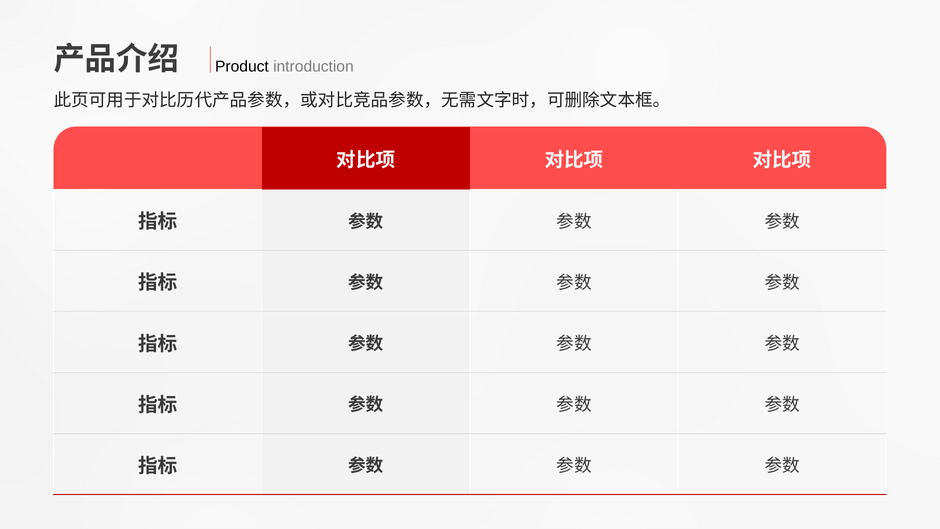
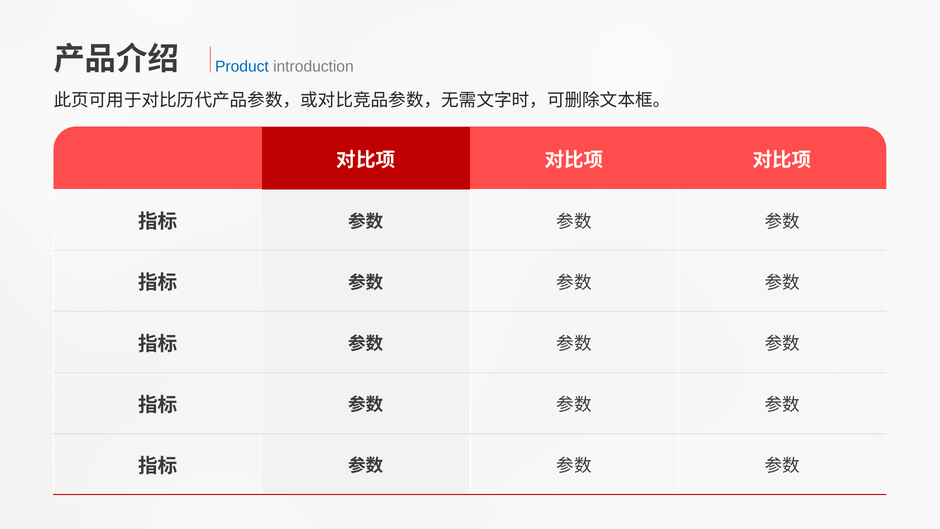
Product colour: black -> blue
